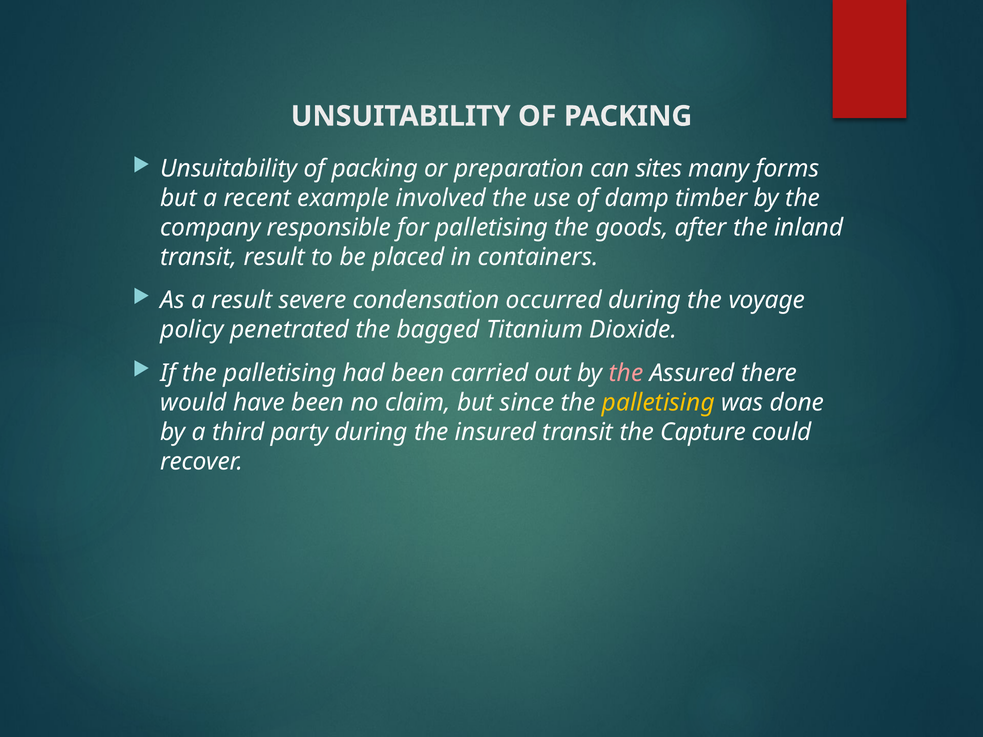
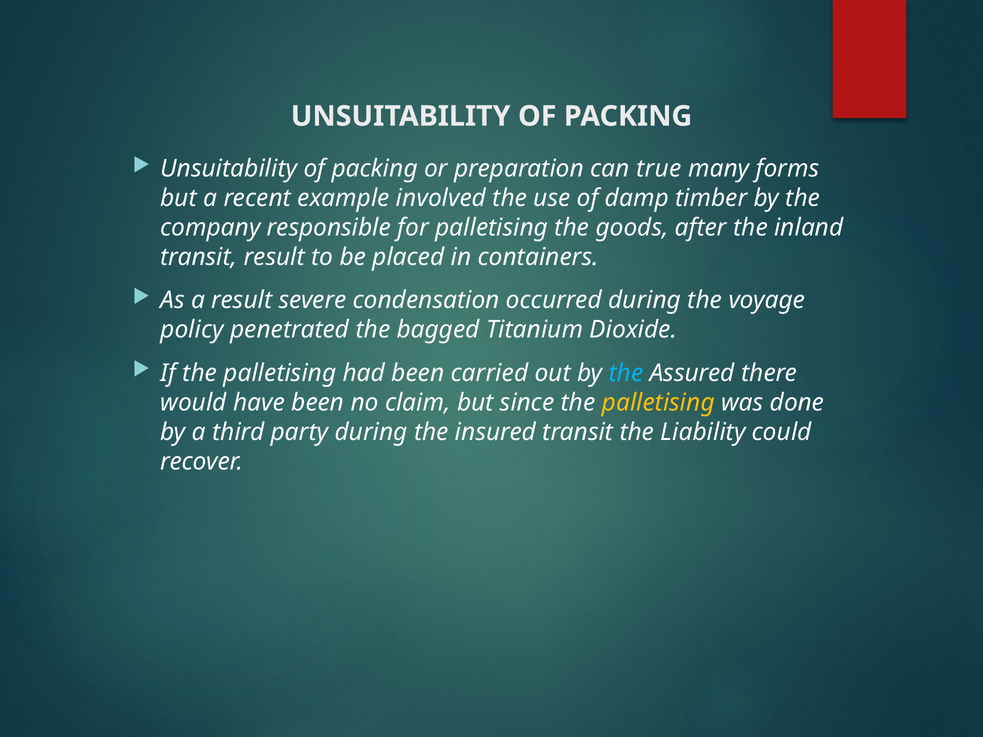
sites: sites -> true
the at (626, 373) colour: pink -> light blue
Capture: Capture -> Liability
